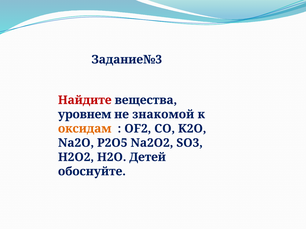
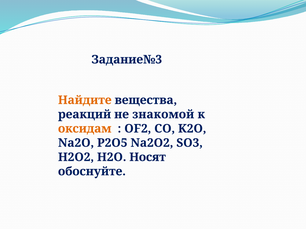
Найдите colour: red -> orange
уровнем: уровнем -> реакций
Детей: Детей -> Носят
